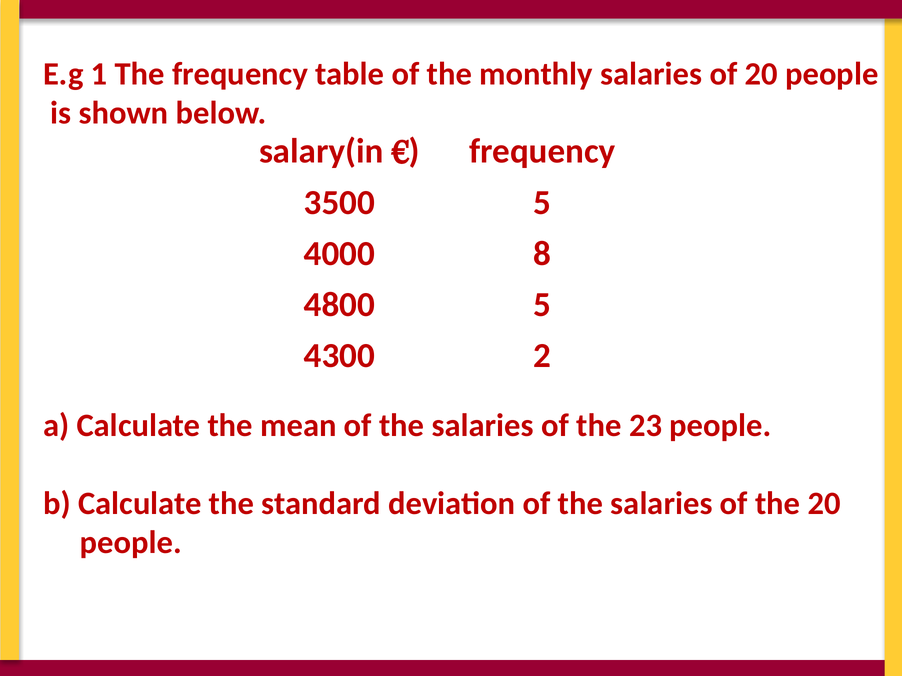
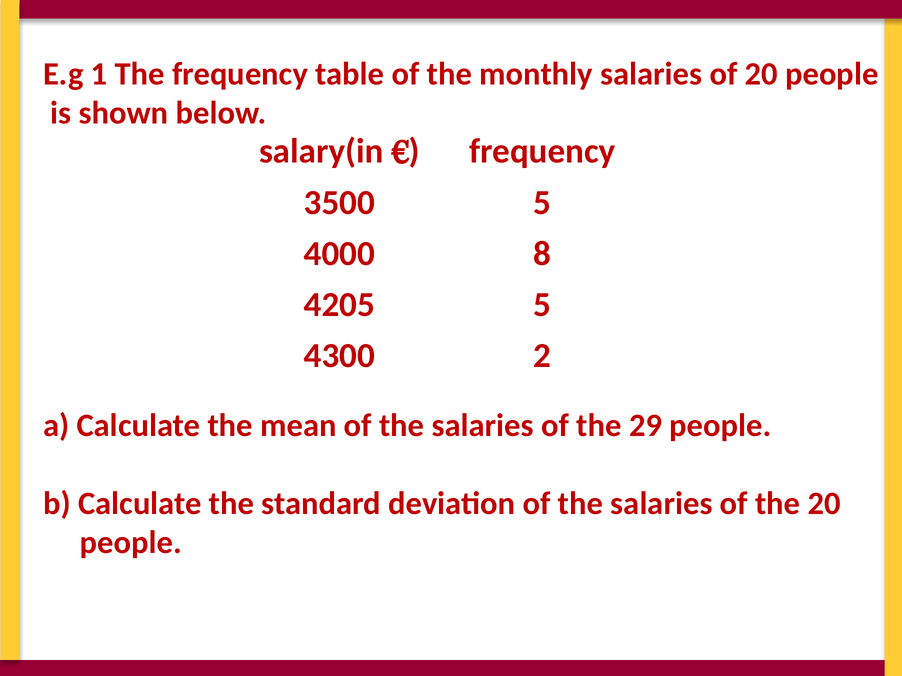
4800: 4800 -> 4205
23: 23 -> 29
